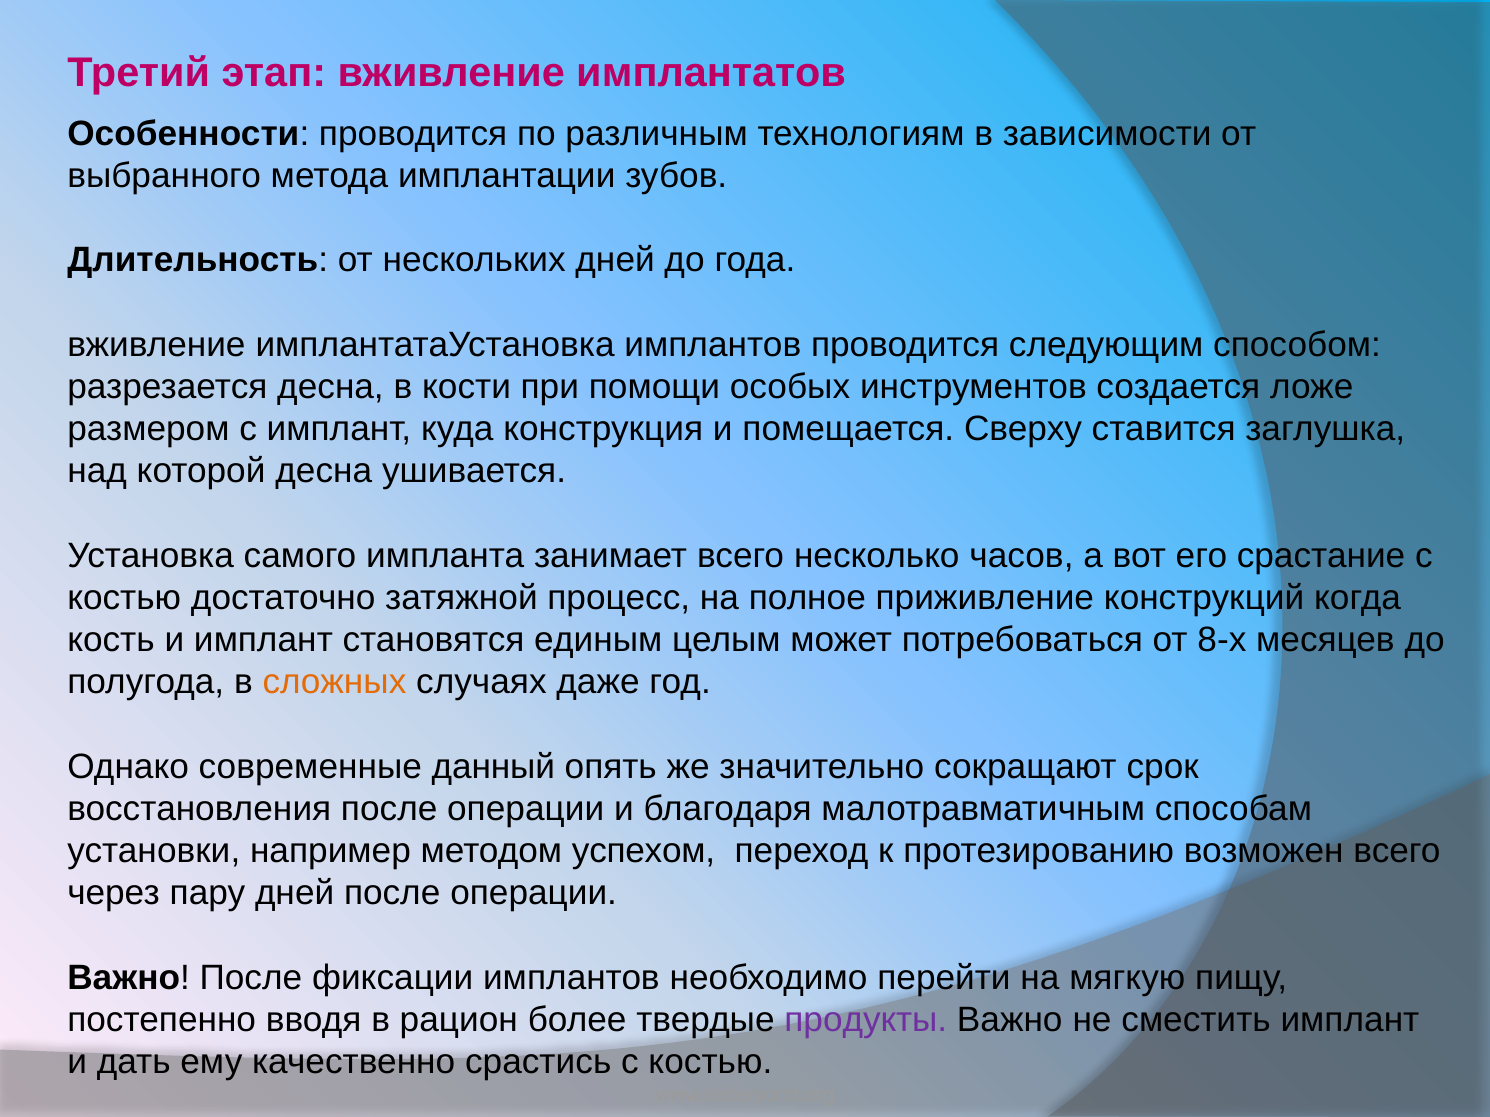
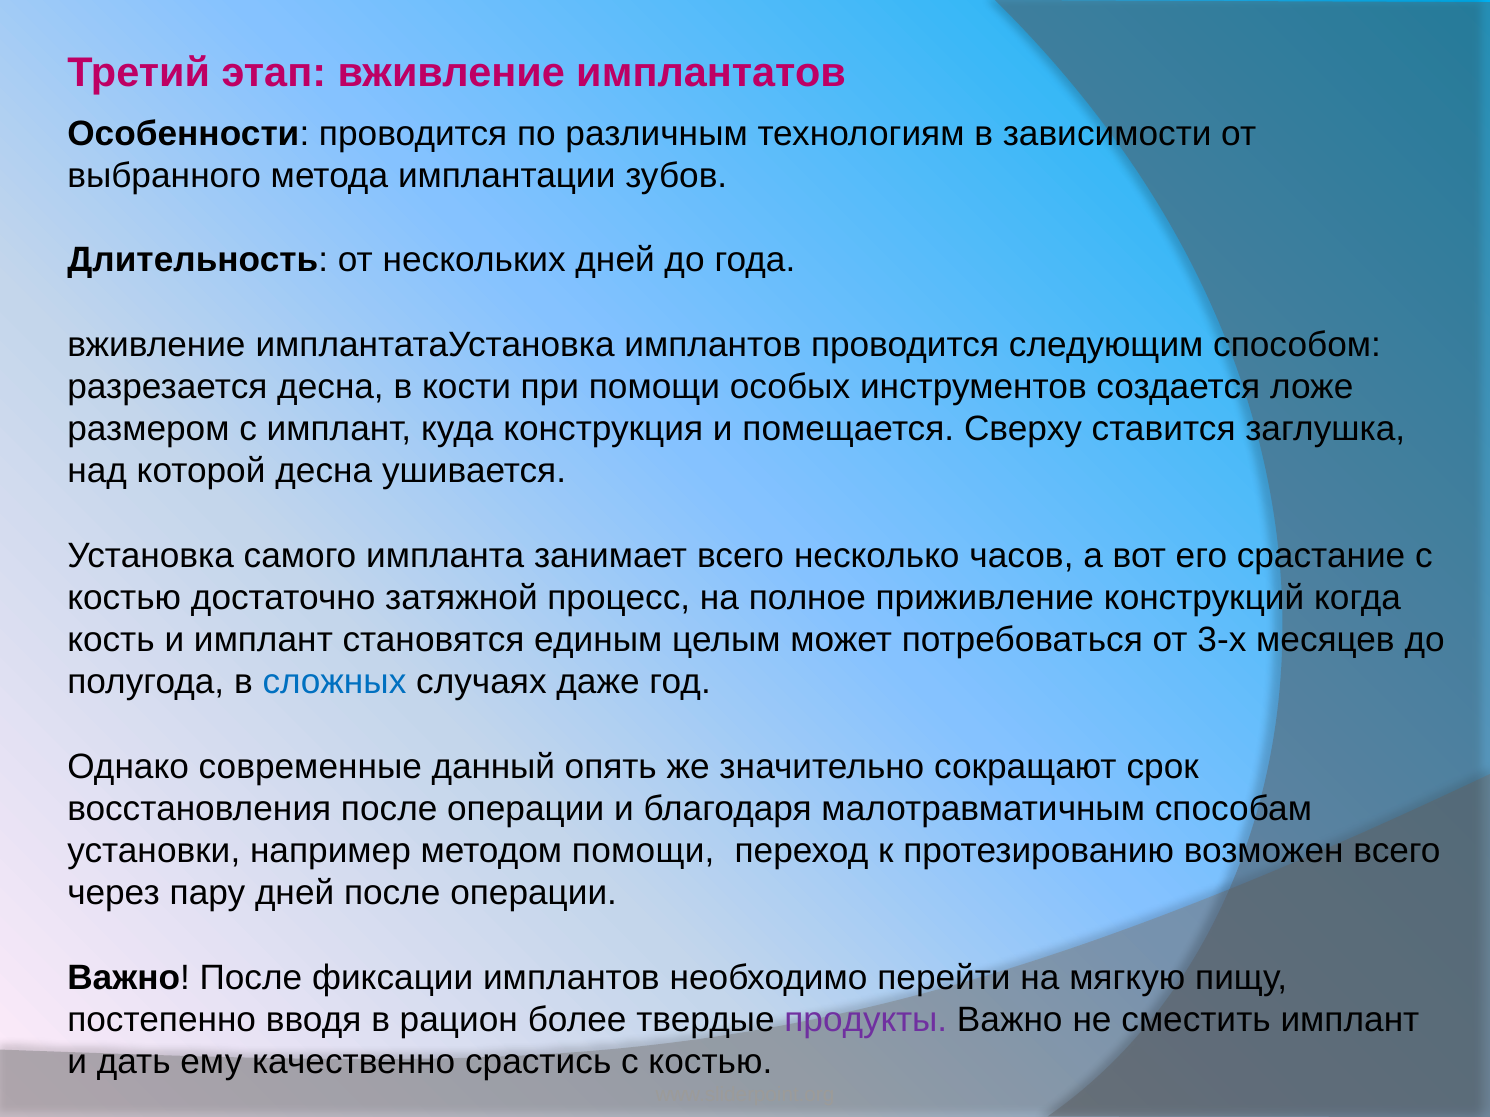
8-х: 8-х -> 3-х
сложных colour: orange -> blue
методом успехом: успехом -> помощи
